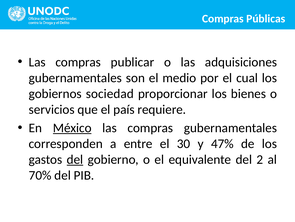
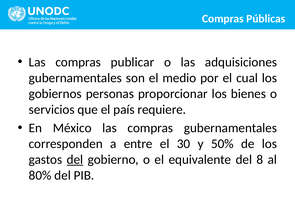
sociedad: sociedad -> personas
México underline: present -> none
47%: 47% -> 50%
2: 2 -> 8
70%: 70% -> 80%
